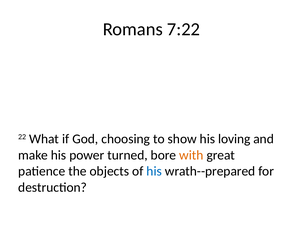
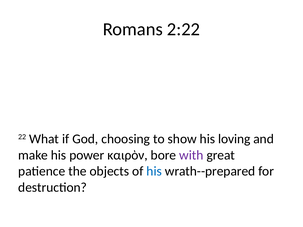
7:22: 7:22 -> 2:22
turned: turned -> καιρὸν
with colour: orange -> purple
